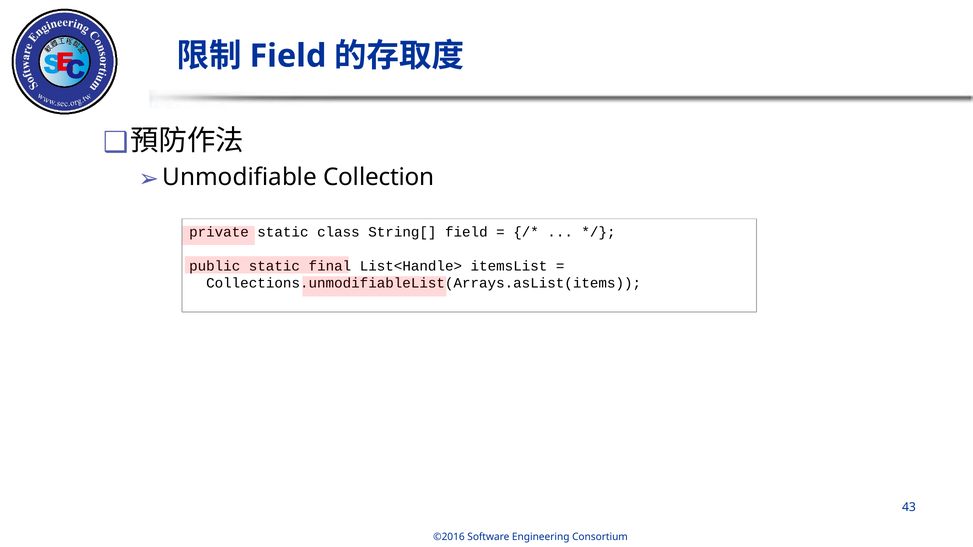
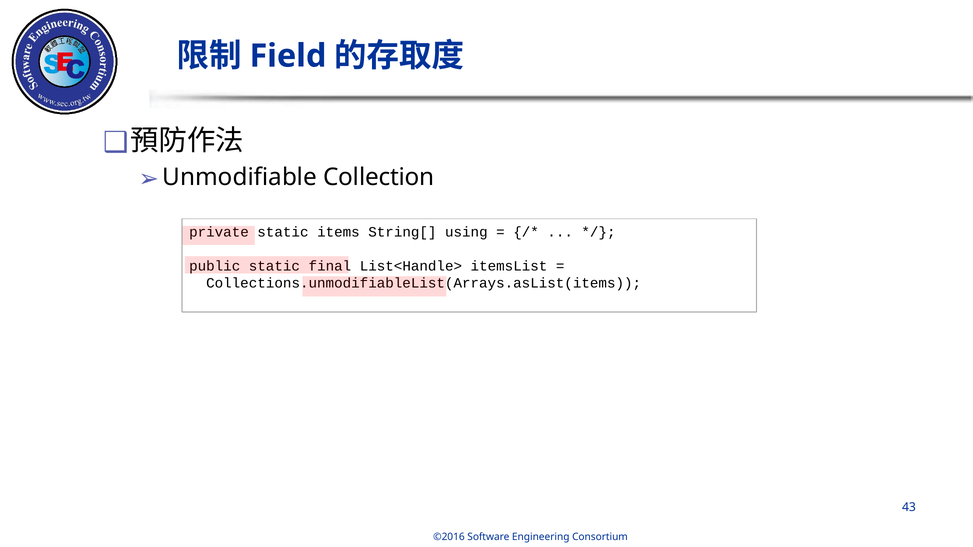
class: class -> items
String[ field: field -> using
